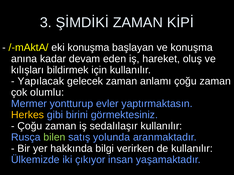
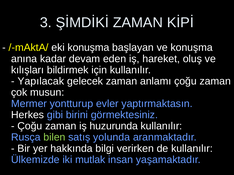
olumlu: olumlu -> musun
Herkes colour: yellow -> white
sedalılaşır: sedalılaşır -> huzurunda
çıkıyor: çıkıyor -> mutlak
